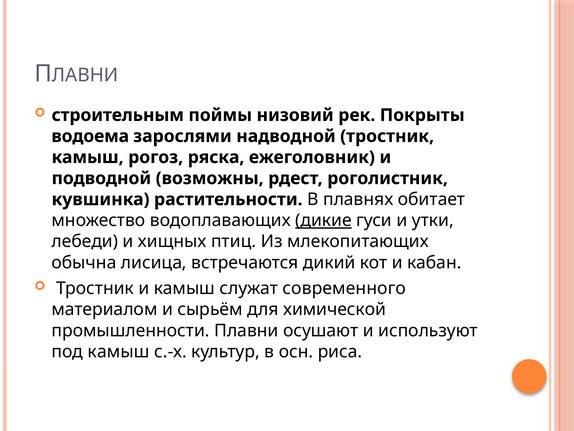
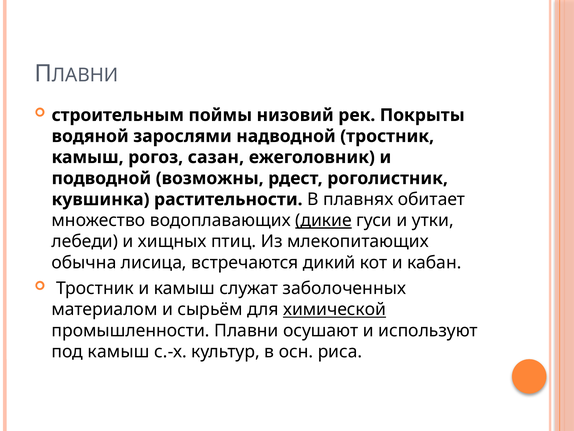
водоема: водоема -> водяной
ряска: ряска -> сазан
современного: современного -> заболоченных
химической underline: none -> present
